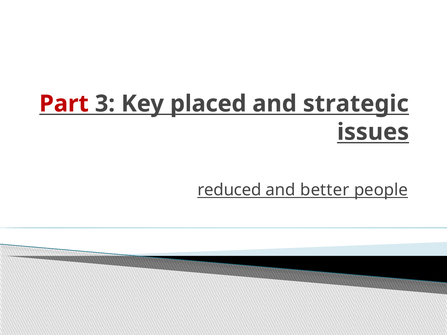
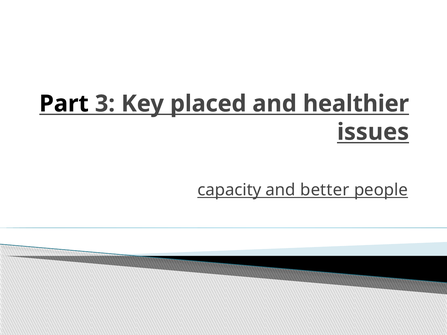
Part colour: red -> black
strategic: strategic -> healthier
reduced: reduced -> capacity
